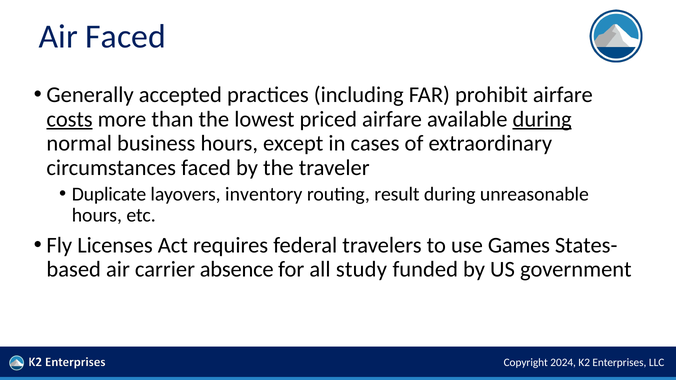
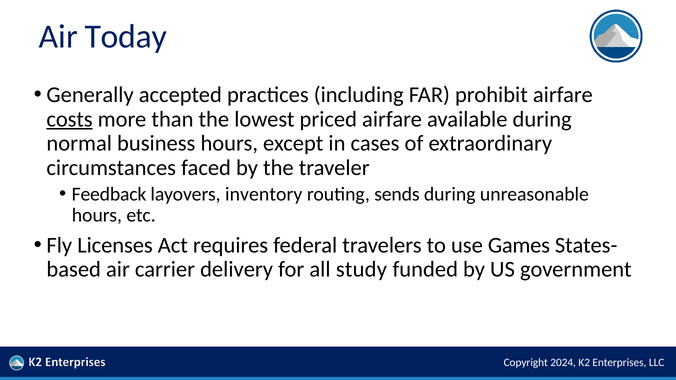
Air Faced: Faced -> Today
during at (542, 119) underline: present -> none
Duplicate: Duplicate -> Feedback
result: result -> sends
absence: absence -> delivery
